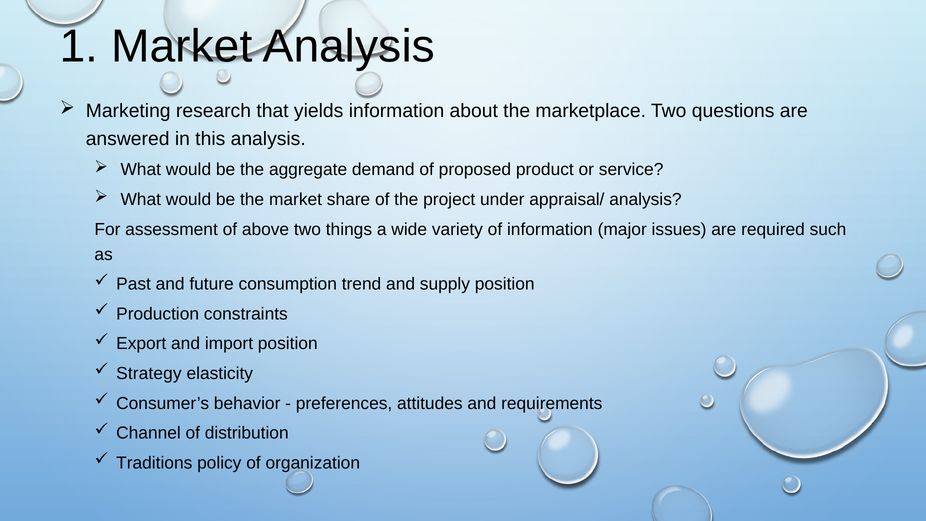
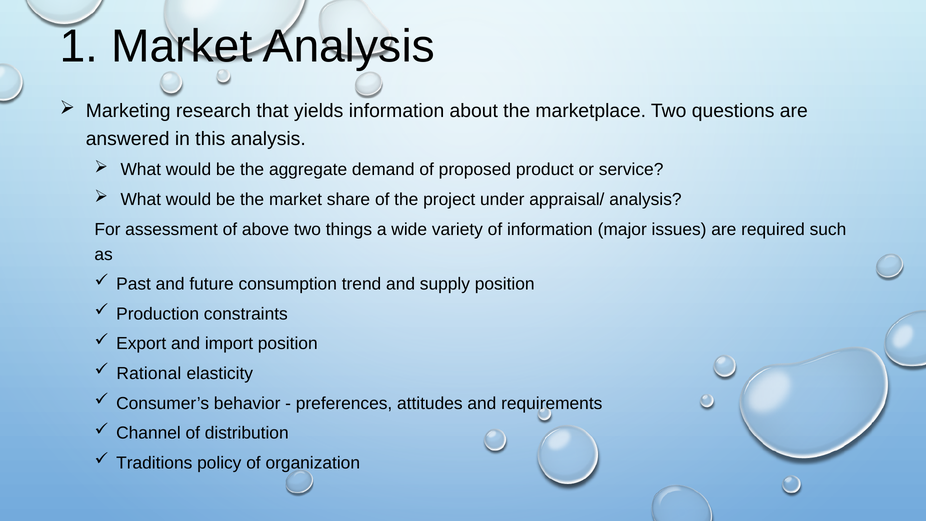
Strategy: Strategy -> Rational
